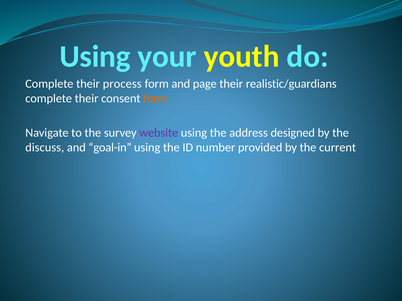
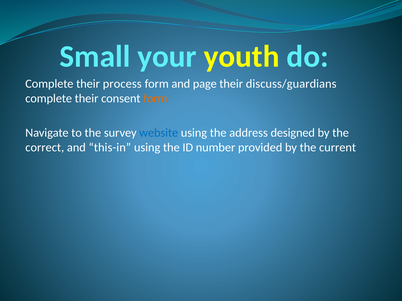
Using at (95, 57): Using -> Small
realistic/guardians: realistic/guardians -> discuss/guardians
website colour: purple -> blue
discuss: discuss -> correct
goal-in: goal-in -> this-in
